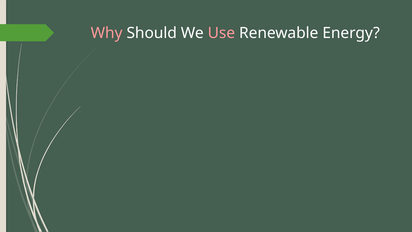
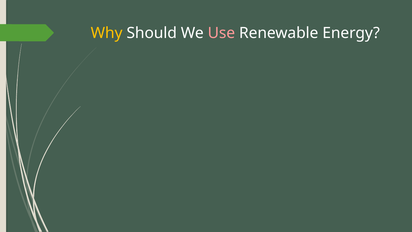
Why colour: pink -> yellow
